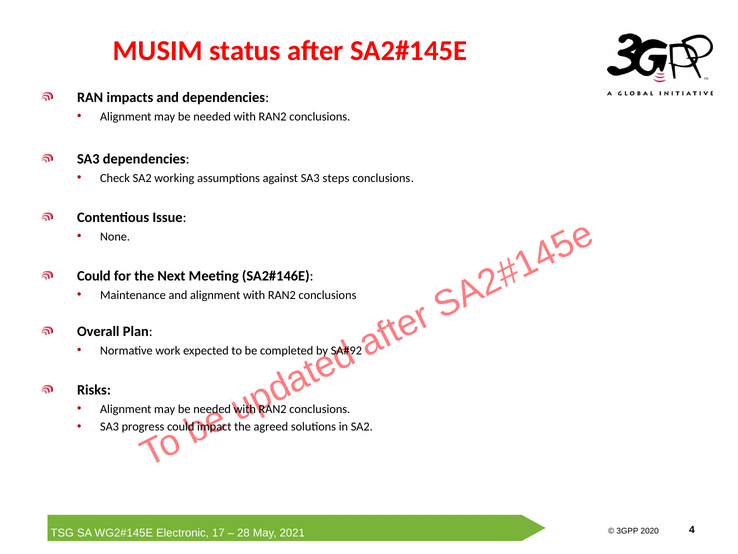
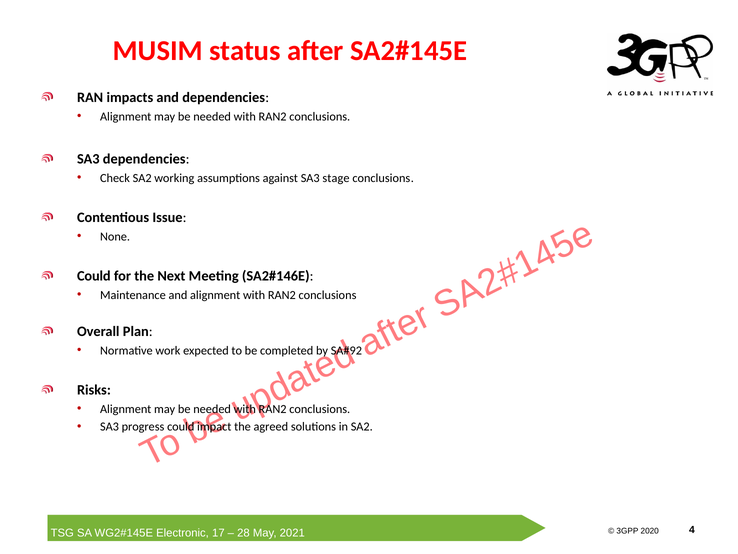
steps: steps -> stage
